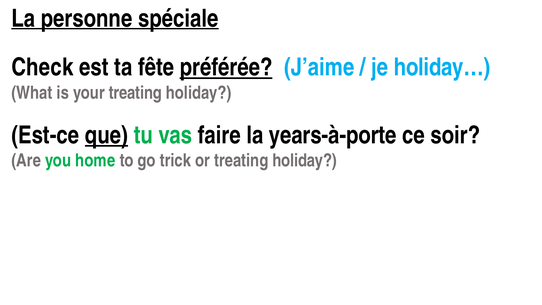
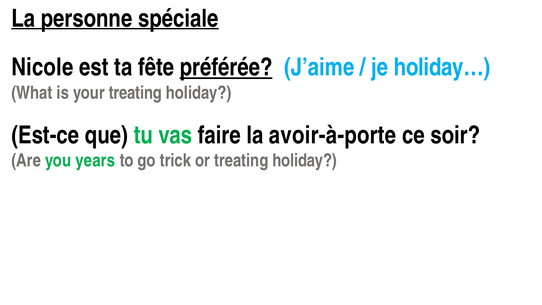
Check: Check -> Nicole
que underline: present -> none
years-à-porte: years-à-porte -> avoir-à-porte
home: home -> years
